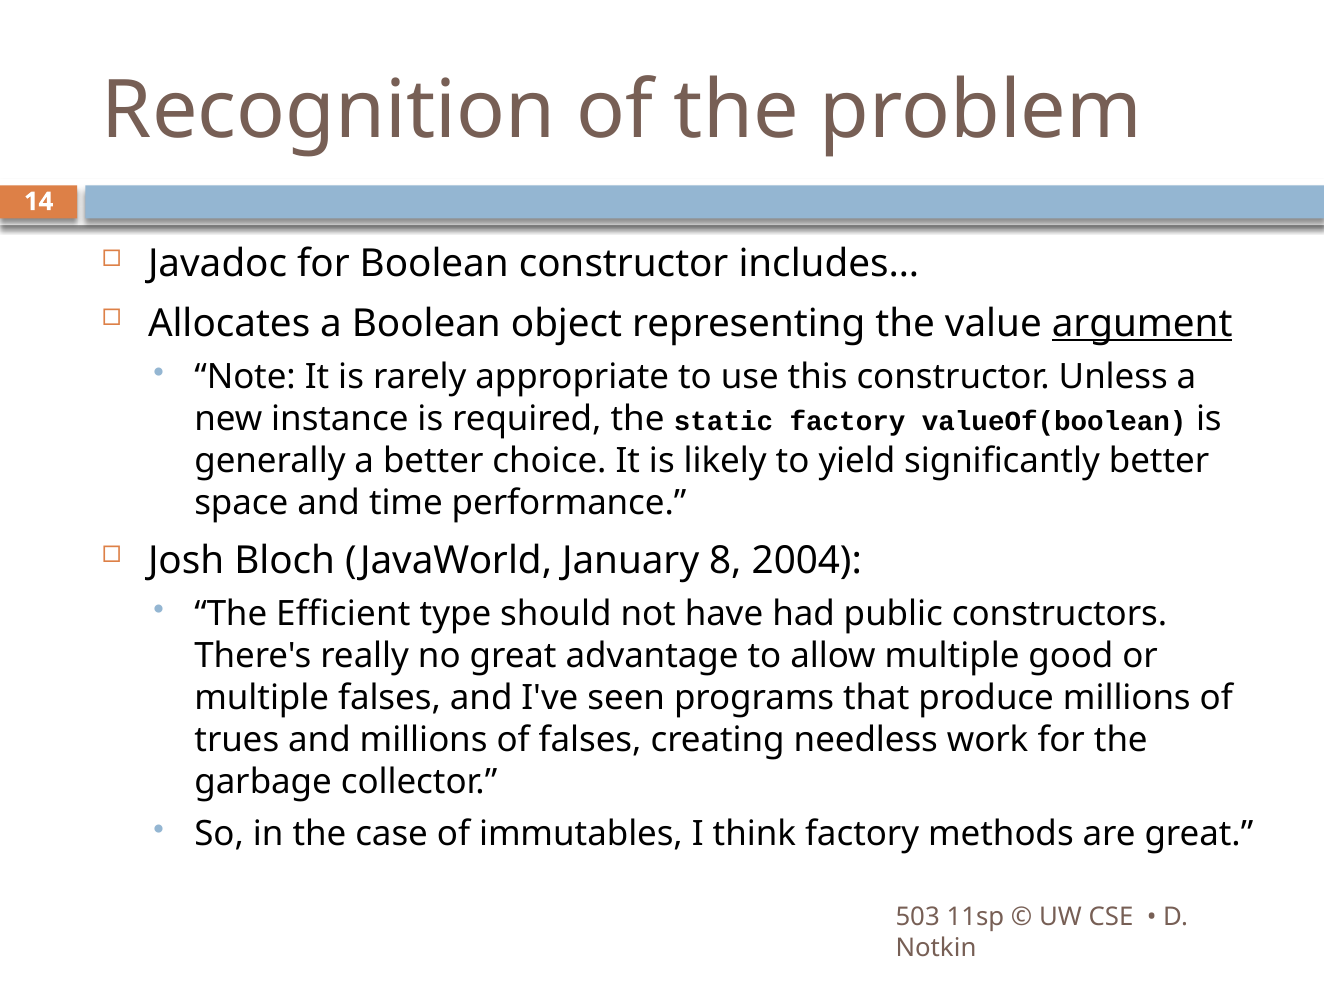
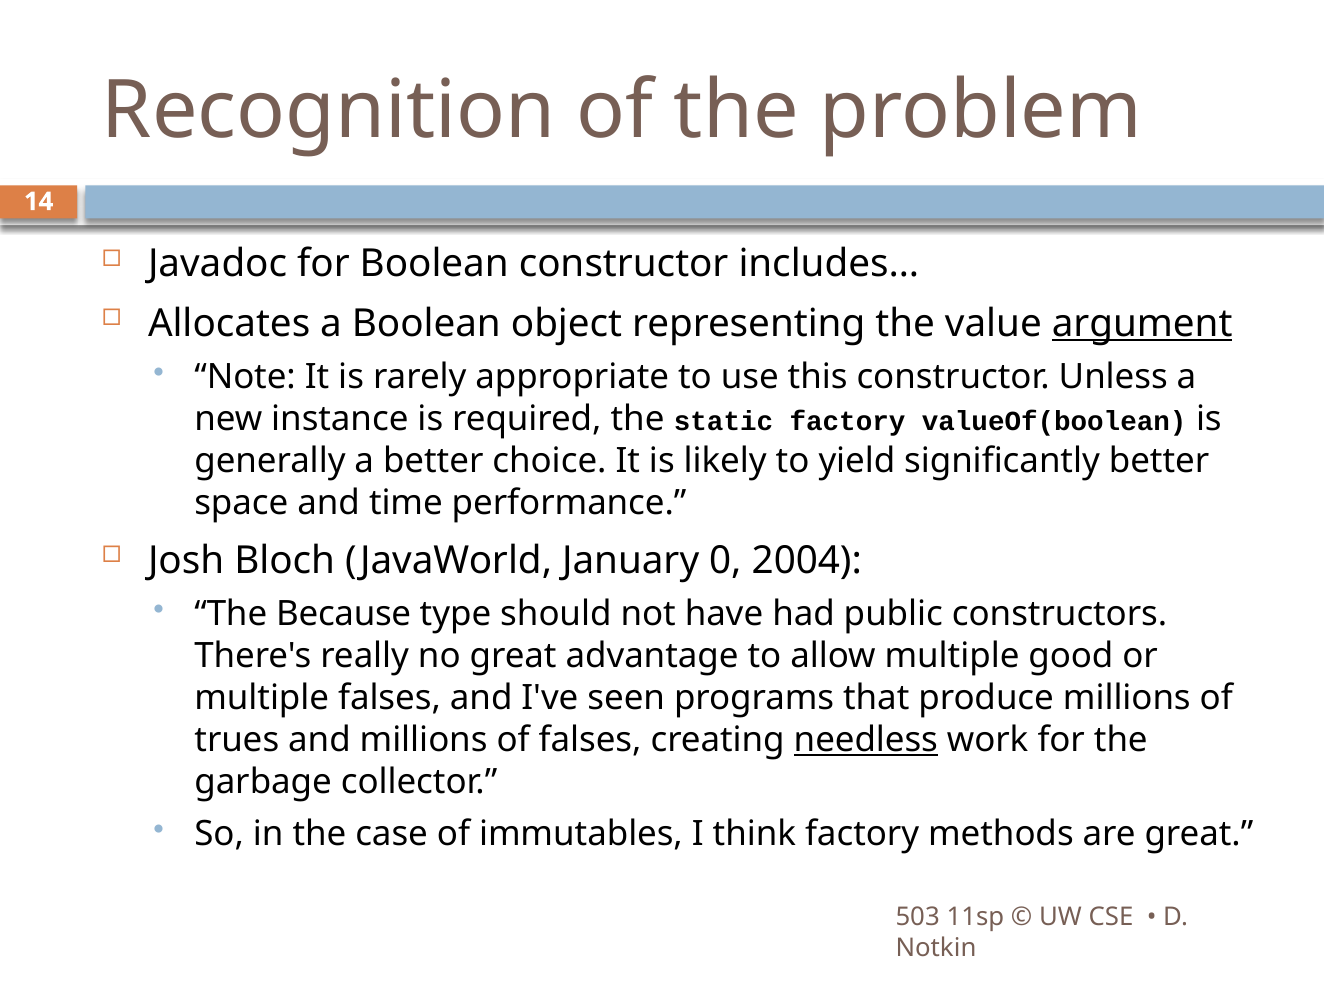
8: 8 -> 0
Efficient: Efficient -> Because
needless underline: none -> present
